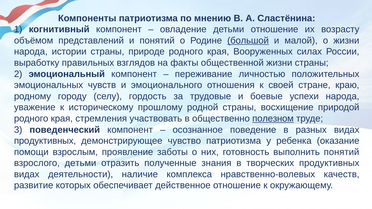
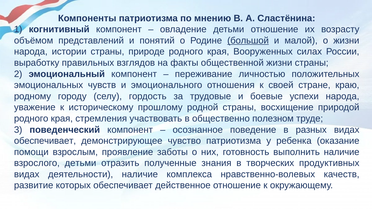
полезном underline: present -> none
продуктивных at (45, 141): продуктивных -> обеспечивает
выполнить понятий: понятий -> наличие
